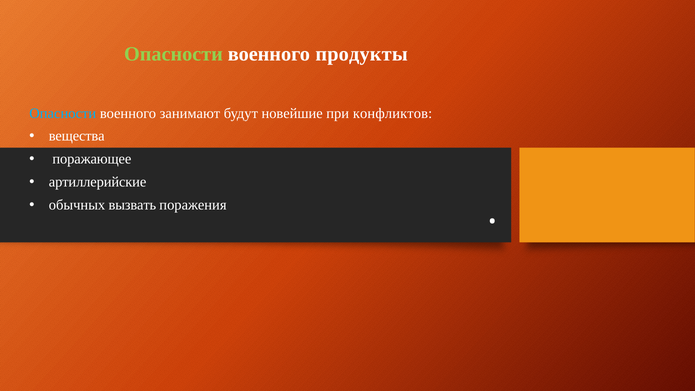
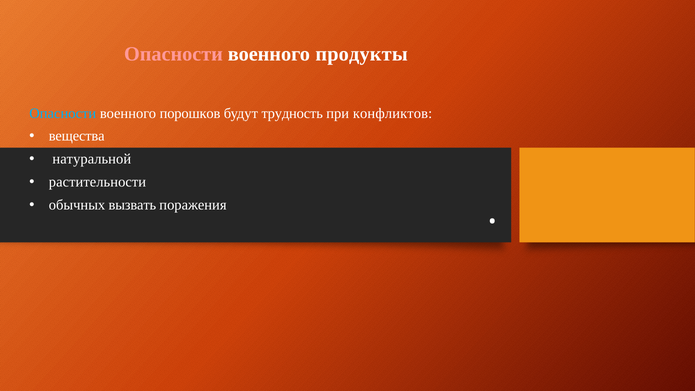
Опасности at (173, 54) colour: light green -> pink
занимают: занимают -> порошков
новейшие: новейшие -> трудность
поражающее: поражающее -> натуральной
артиллерийские: артиллерийские -> растительности
